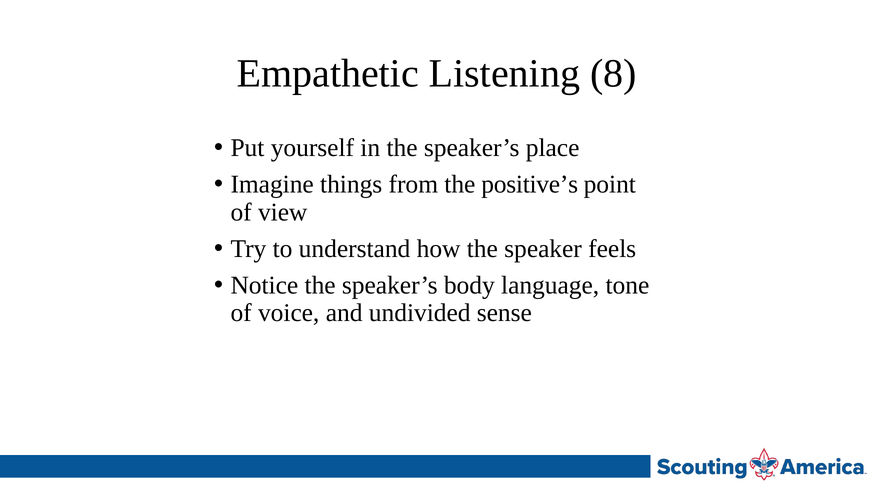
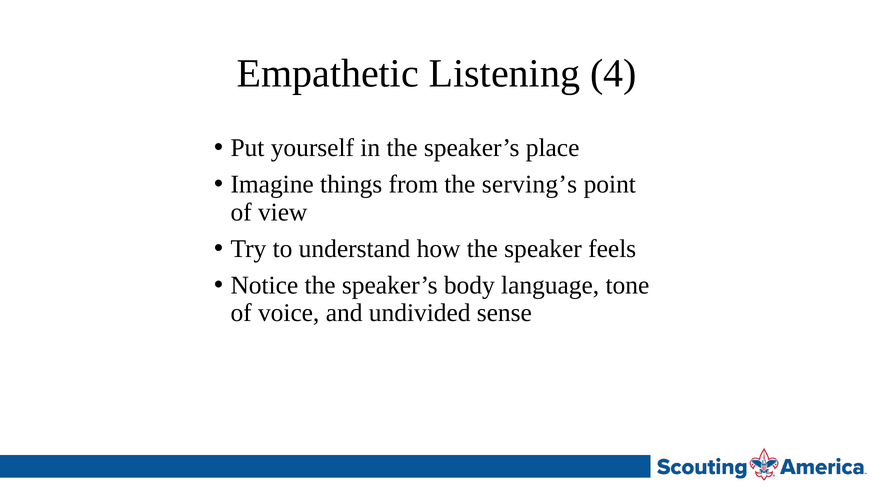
8: 8 -> 4
positive’s: positive’s -> serving’s
